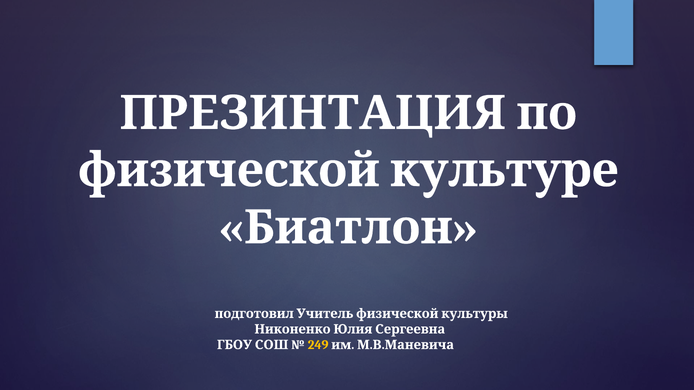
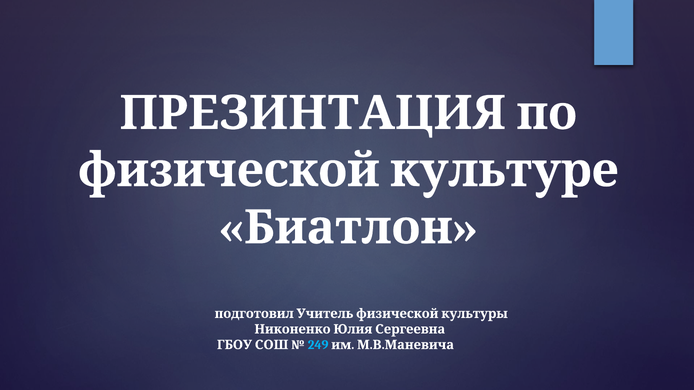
249 colour: yellow -> light blue
